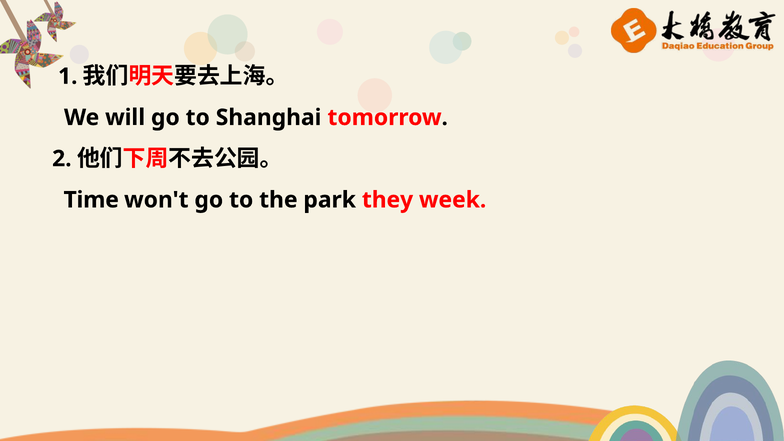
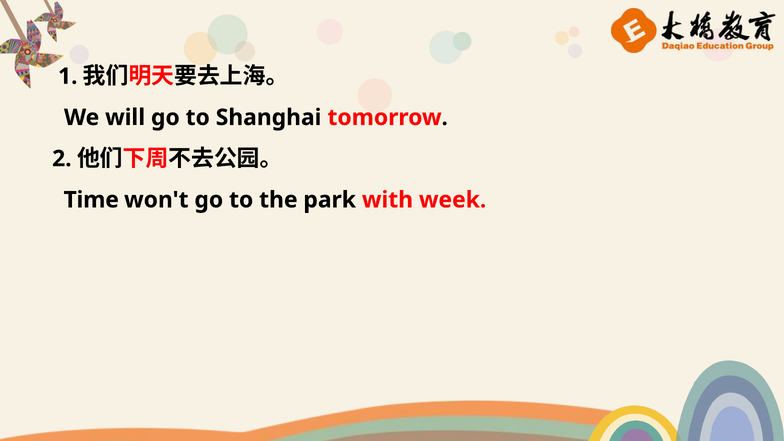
they: they -> with
